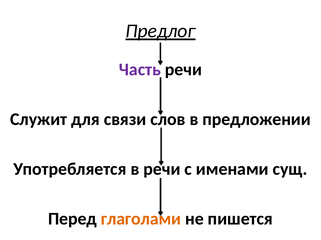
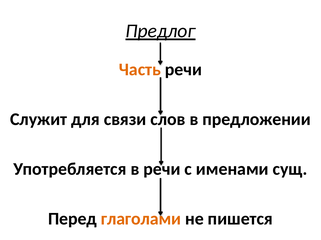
Часть colour: purple -> orange
